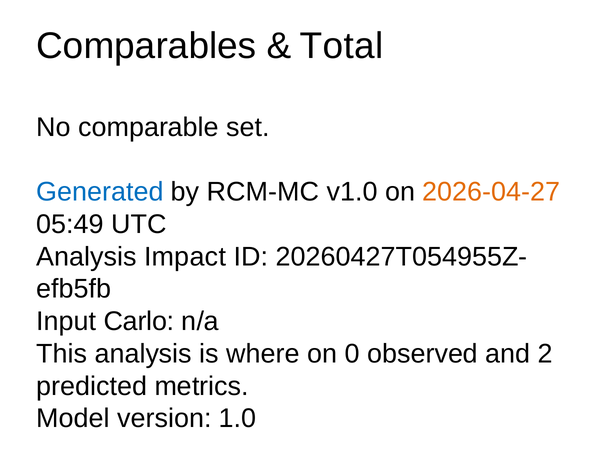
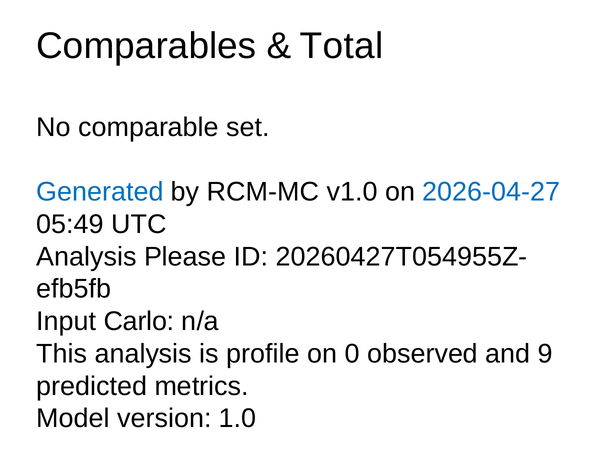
2026-04-27 colour: orange -> blue
Impact: Impact -> Please
where: where -> profile
2: 2 -> 9
